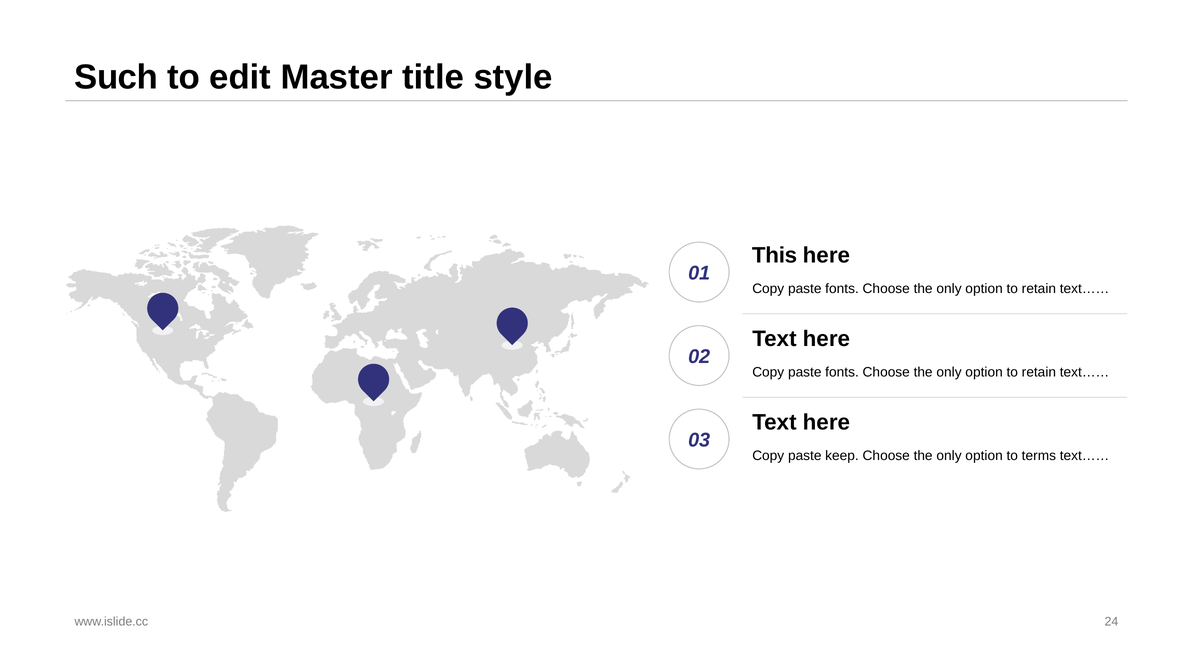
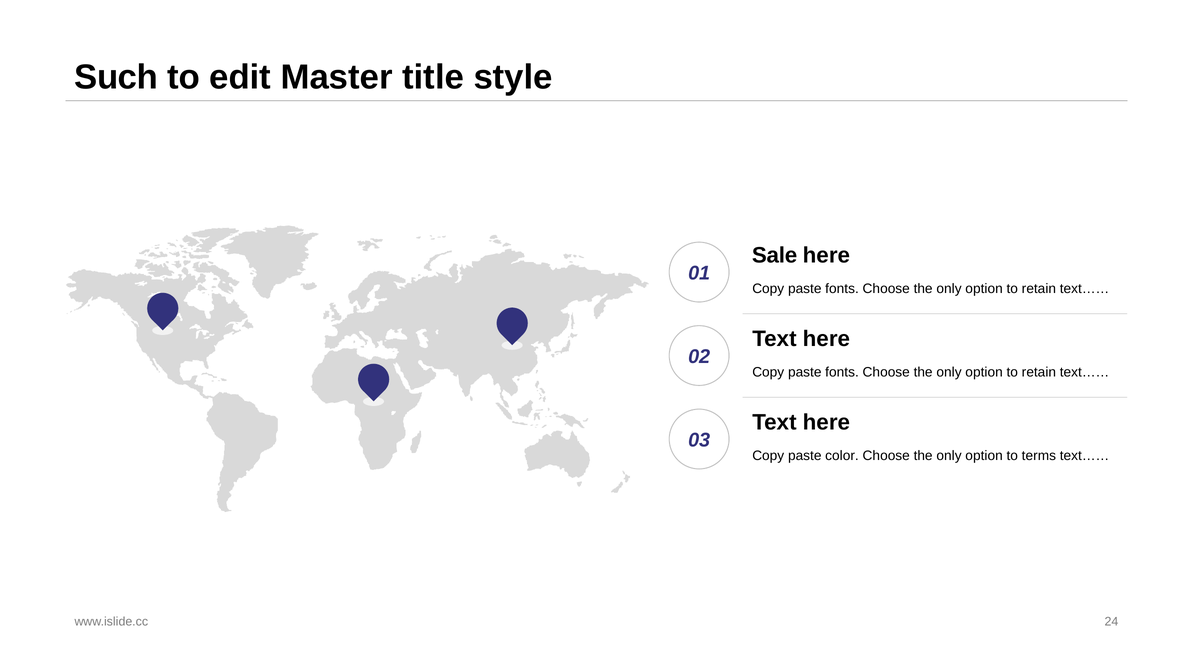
This: This -> Sale
keep: keep -> color
